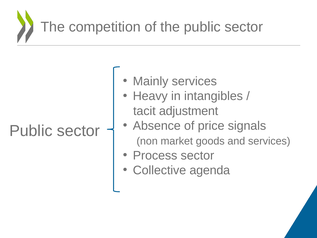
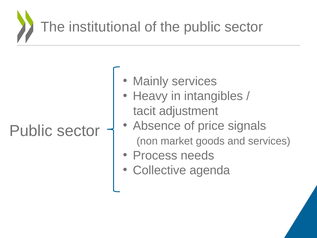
competition: competition -> institutional
Process sector: sector -> needs
